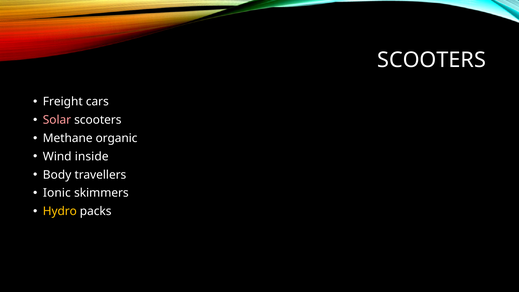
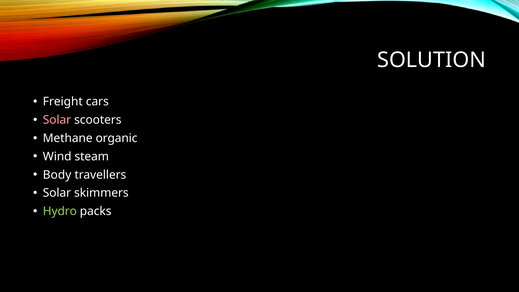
SCOOTERS at (432, 60): SCOOTERS -> SOLUTION
inside: inside -> steam
Ionic at (57, 193): Ionic -> Solar
Hydro colour: yellow -> light green
